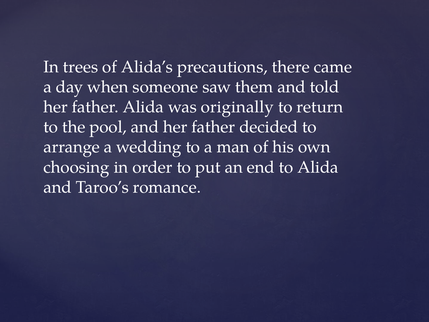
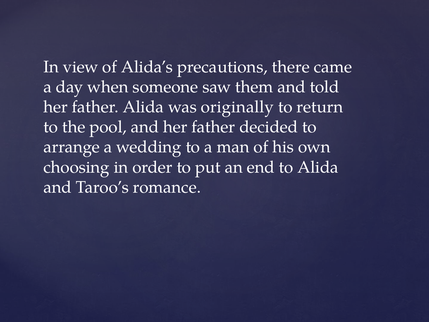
trees: trees -> view
